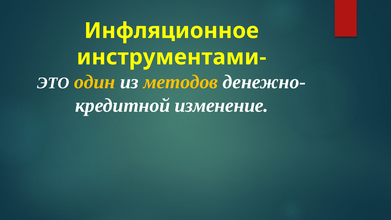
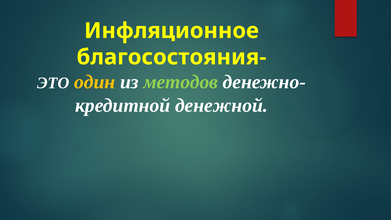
инструментами-: инструментами- -> благосостояния-
методов colour: yellow -> light green
изменение: изменение -> денежной
